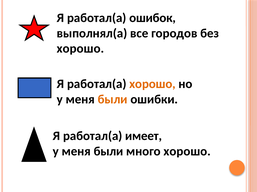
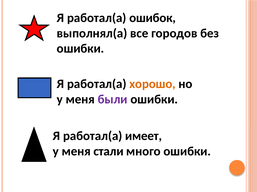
хорошо at (80, 49): хорошо -> ошибки
были at (113, 100) colour: orange -> purple
были at (108, 152): были -> стали
много хорошо: хорошо -> ошибки
